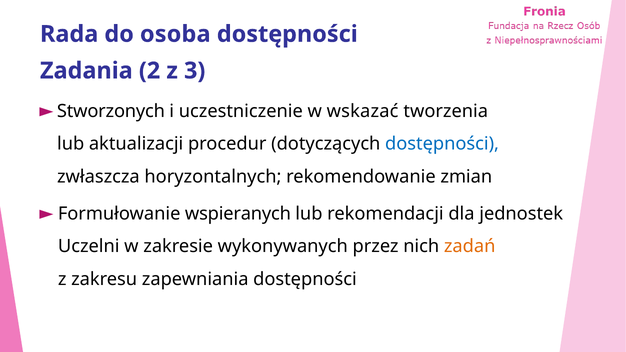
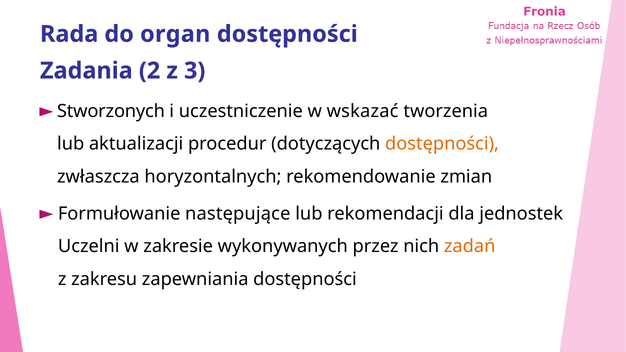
osoba: osoba -> organ
dostępności at (442, 144) colour: blue -> orange
wspieranych: wspieranych -> następujące
